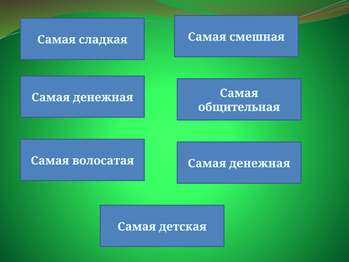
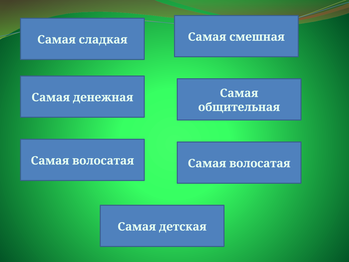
денежная at (260, 163): денежная -> волосатая
